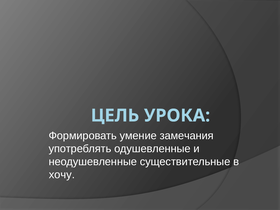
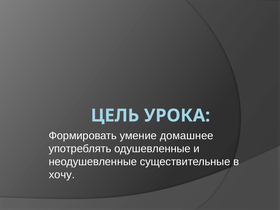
замечания: замечания -> домашнее
